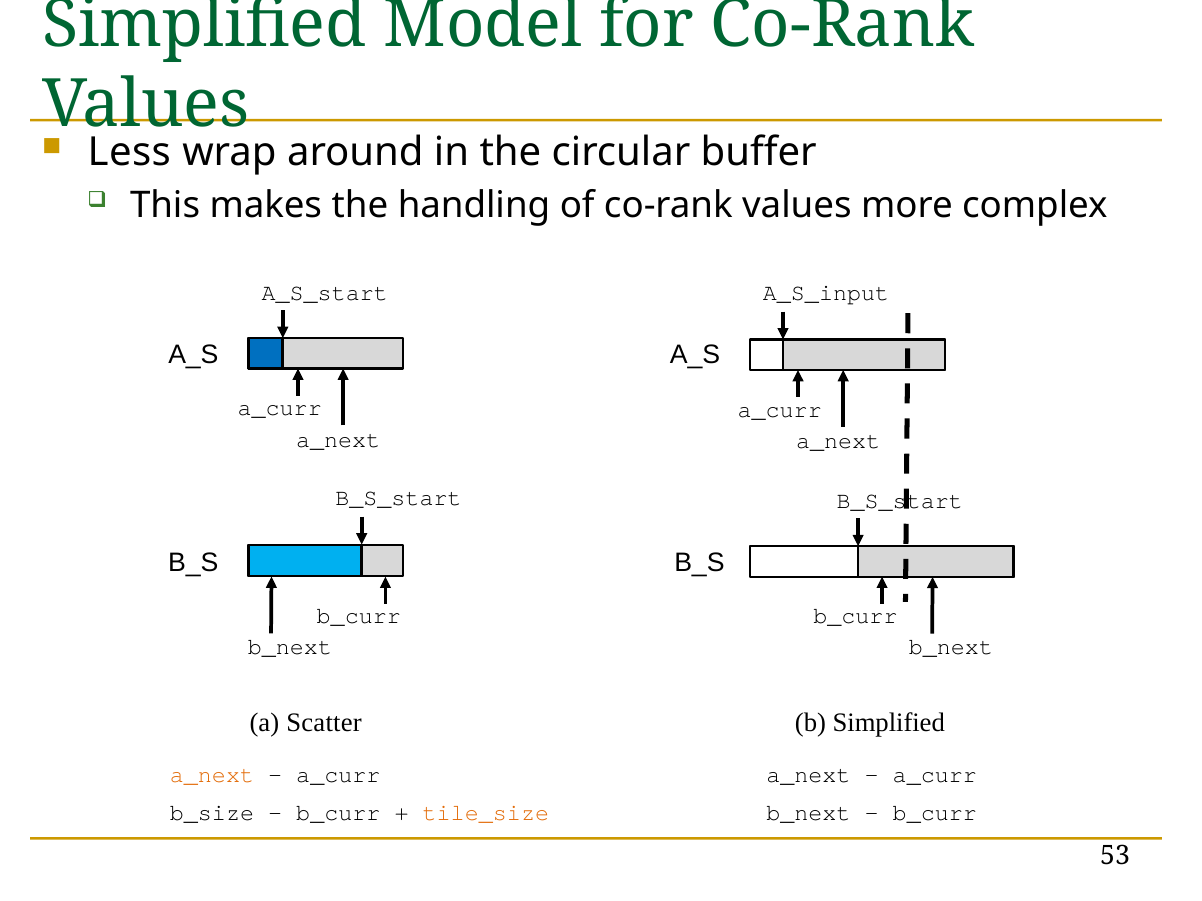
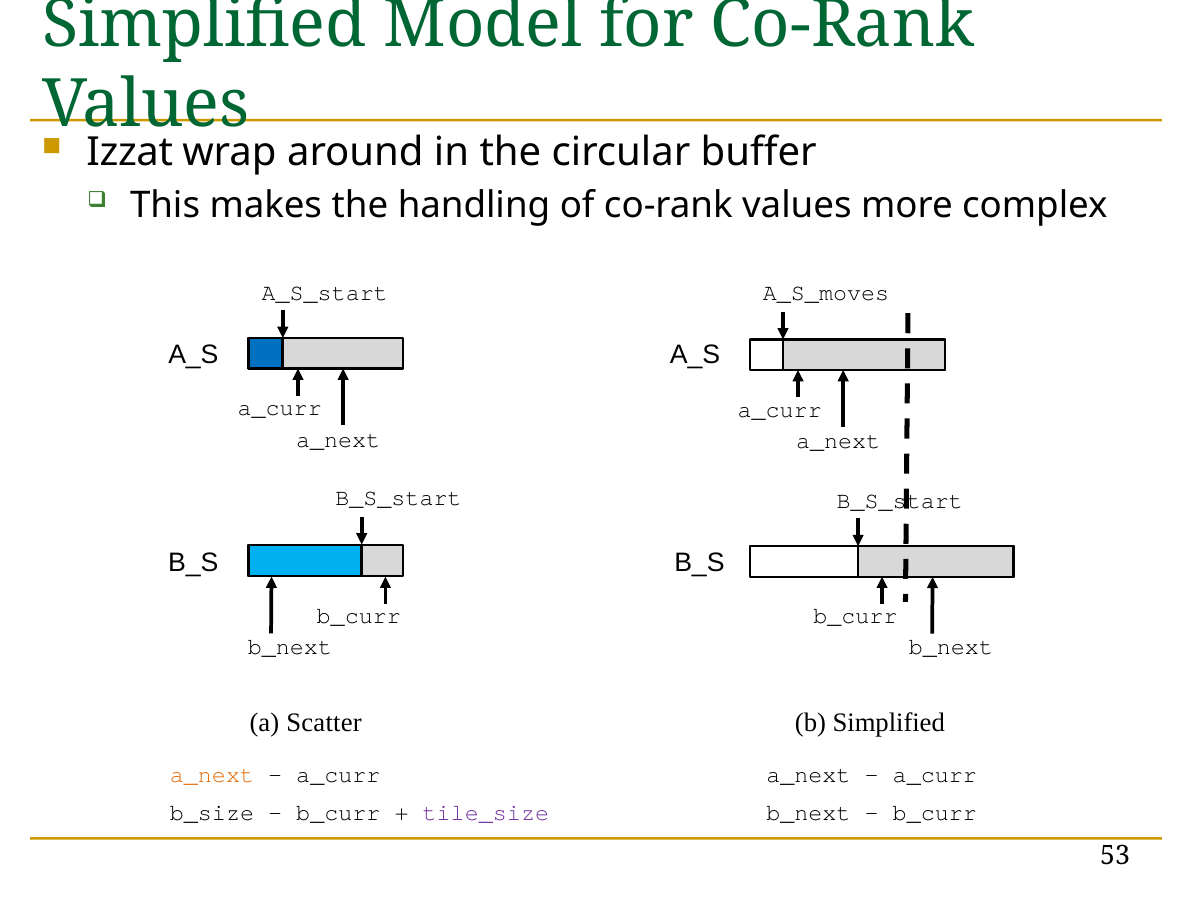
Less: Less -> Izzat
A_S_input: A_S_input -> A_S_moves
tile_size colour: orange -> purple
